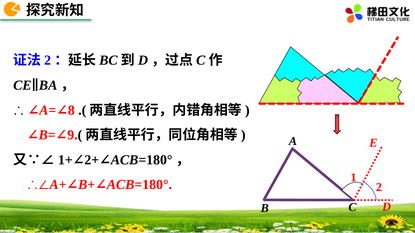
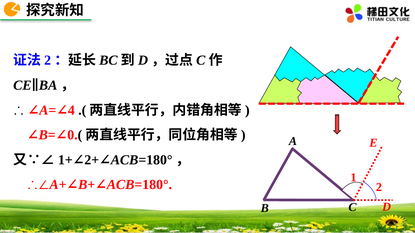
8: 8 -> 4
9: 9 -> 0
